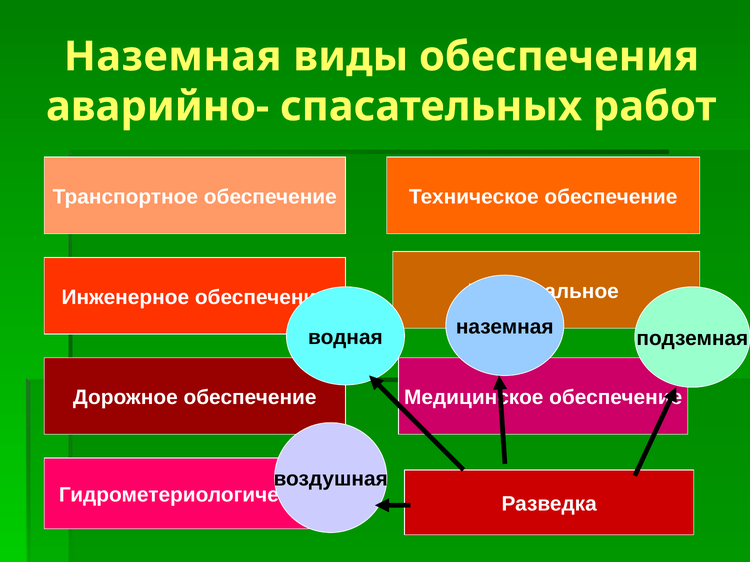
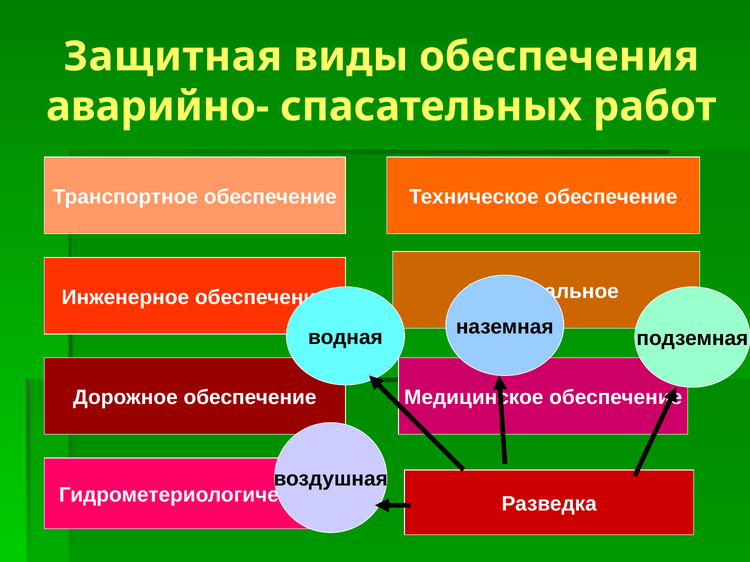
Наземная at (173, 57): Наземная -> Защитная
